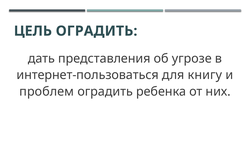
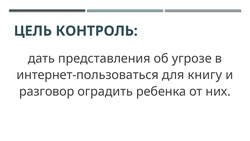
ЦЕЛЬ ОГРАДИТЬ: ОГРАДИТЬ -> КОНТРОЛЬ
проблем: проблем -> разговор
